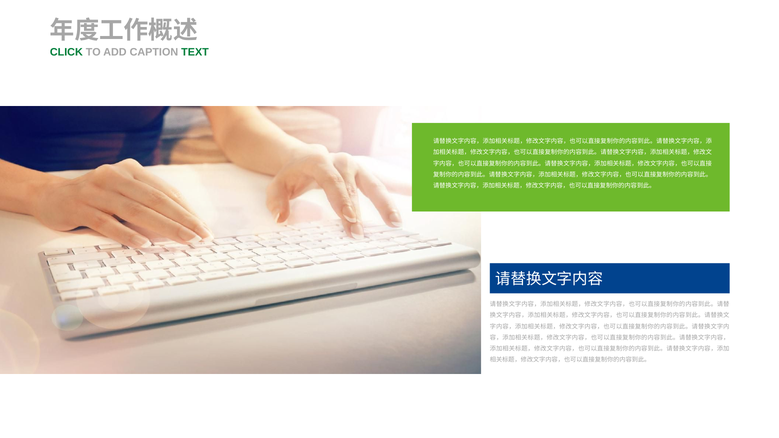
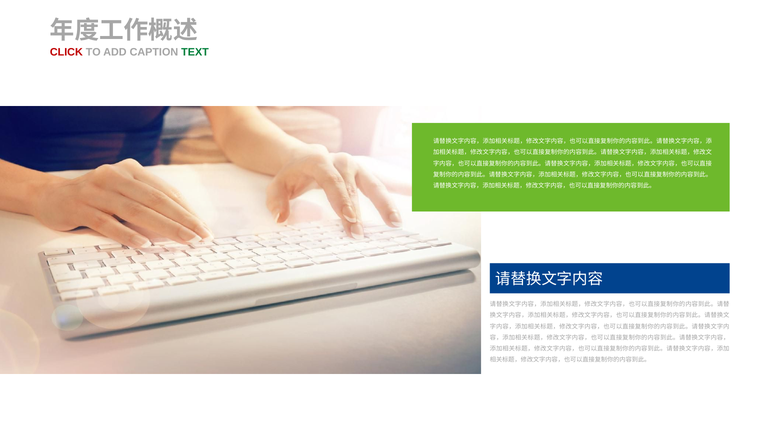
CLICK colour: green -> red
